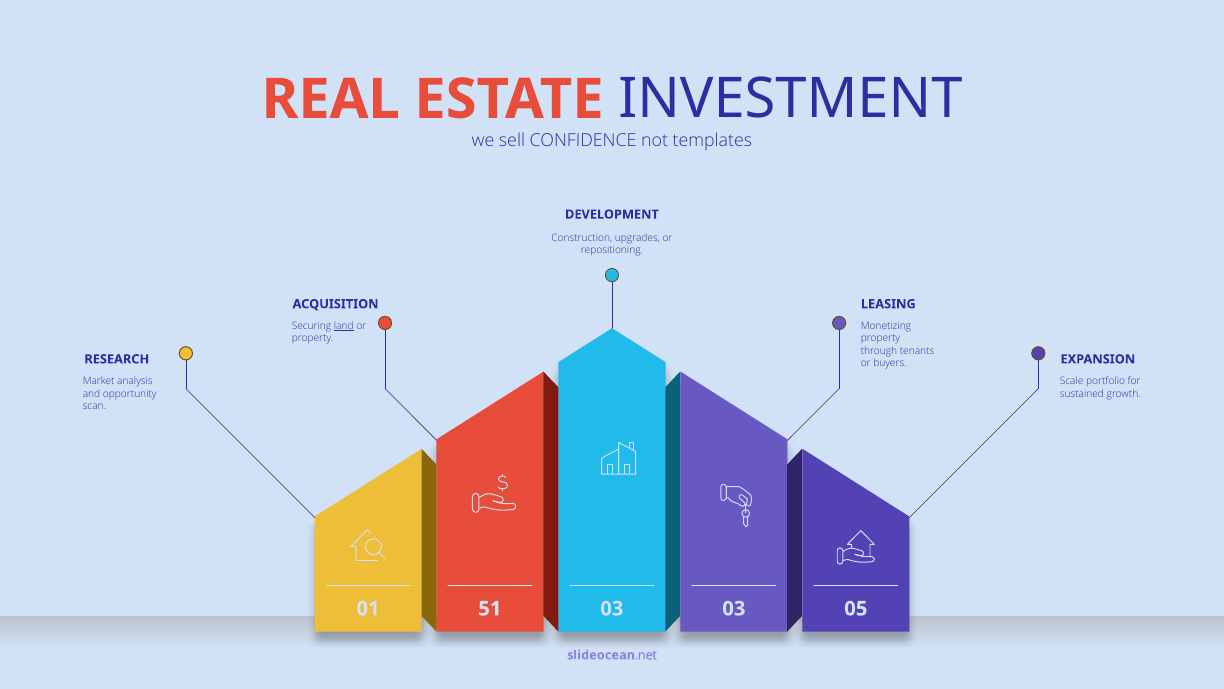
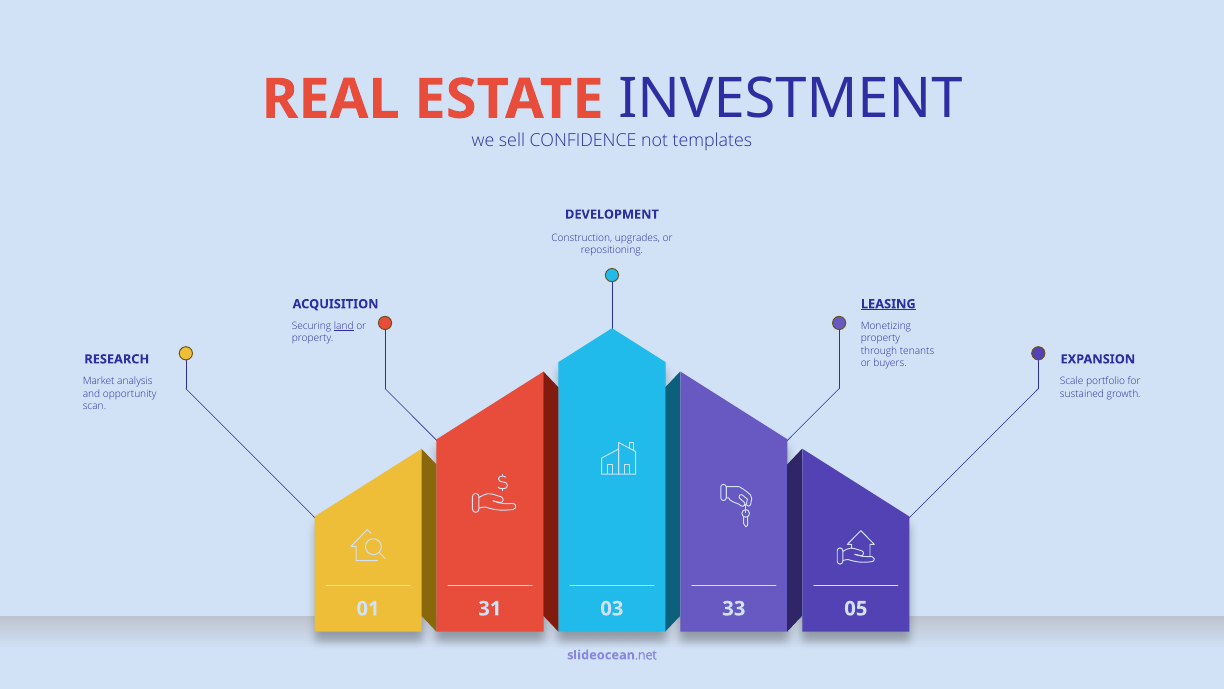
LEASING underline: none -> present
51: 51 -> 31
03 03: 03 -> 33
